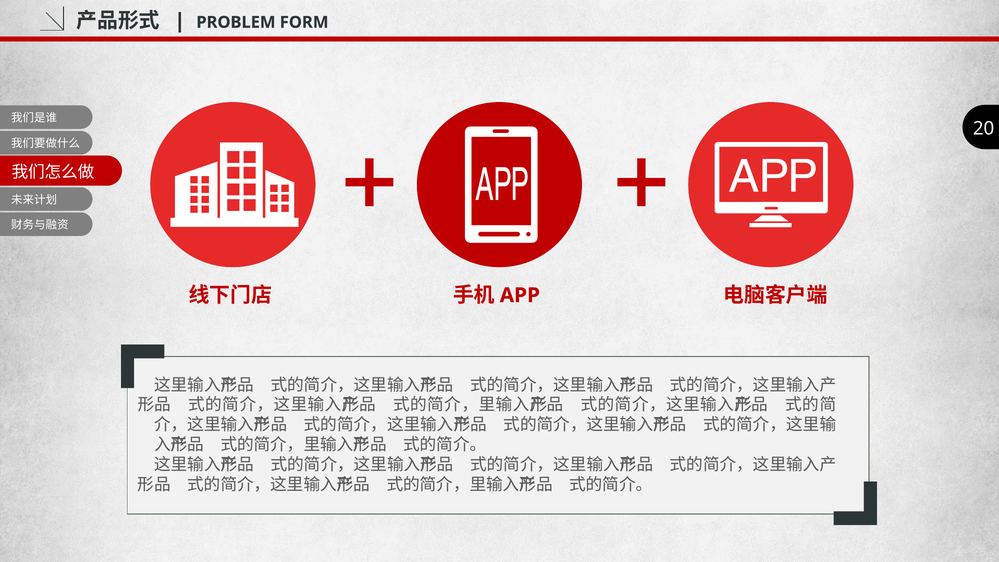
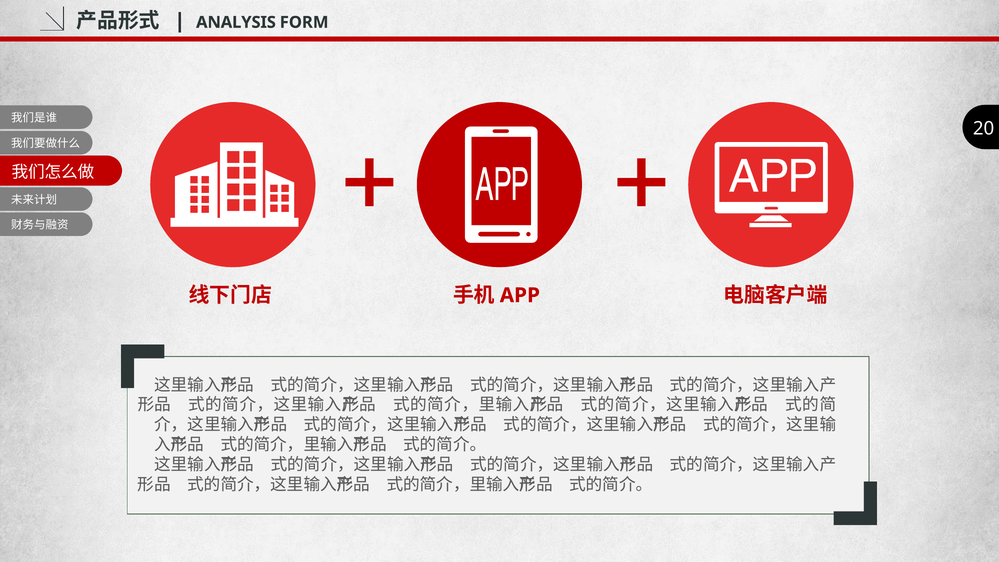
PROBLEM: PROBLEM -> ANALYSIS
